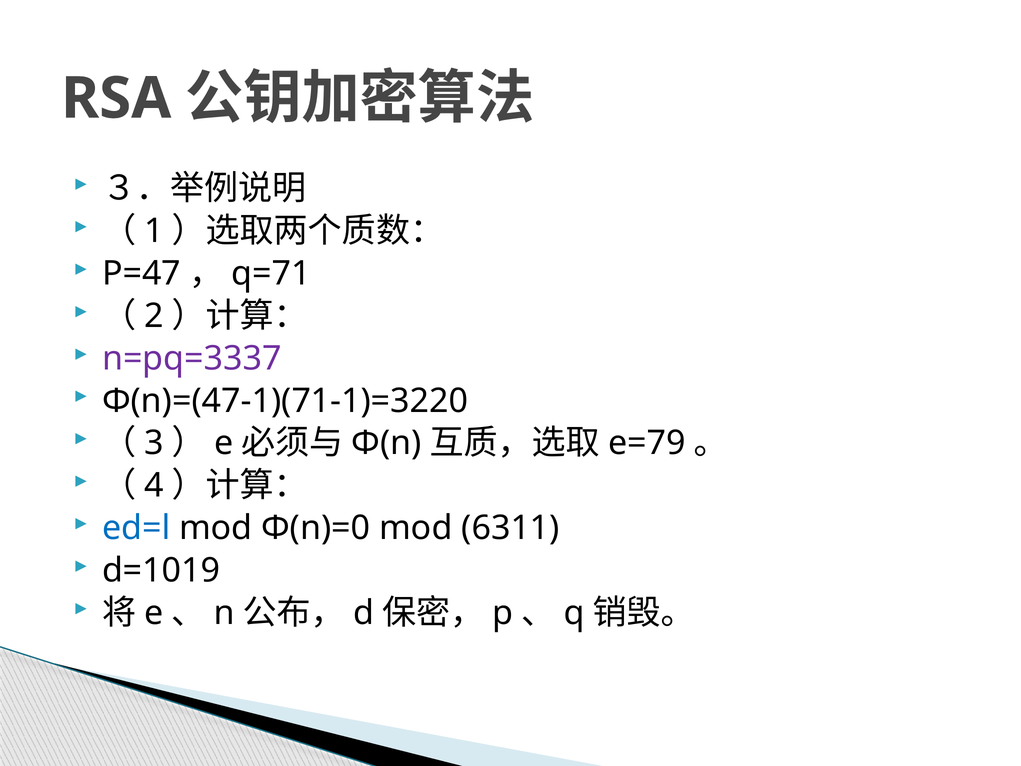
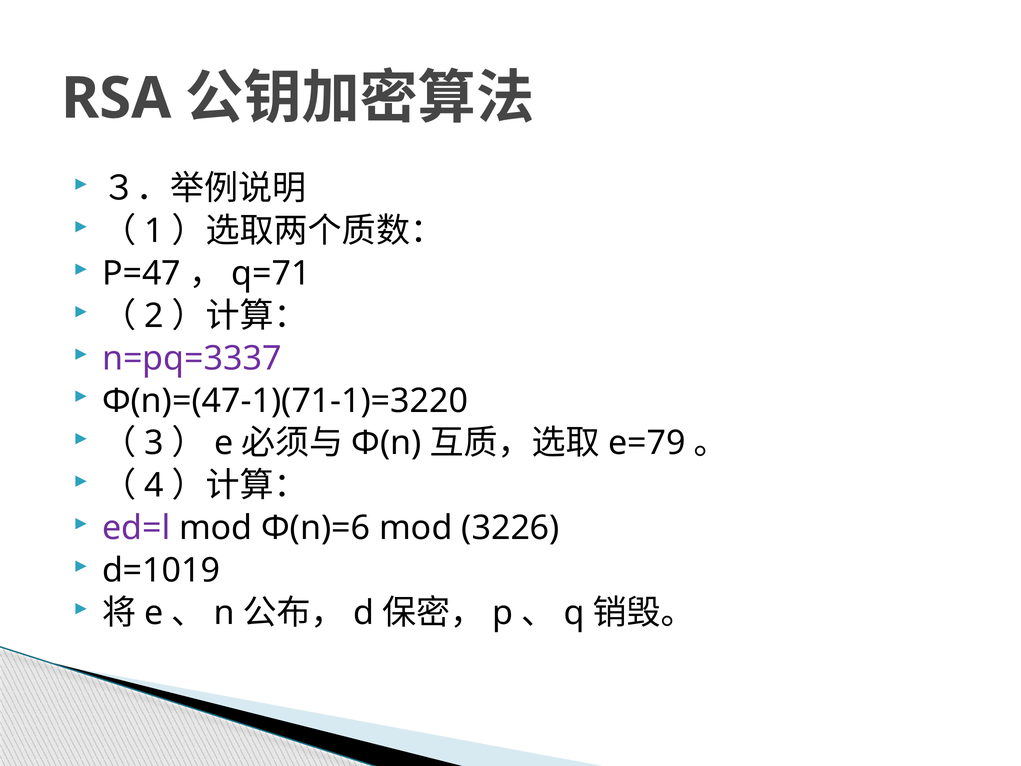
ed=l colour: blue -> purple
Φ(n)=0: Φ(n)=0 -> Φ(n)=6
6311: 6311 -> 3226
